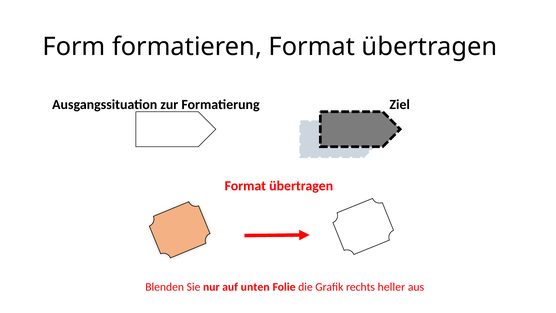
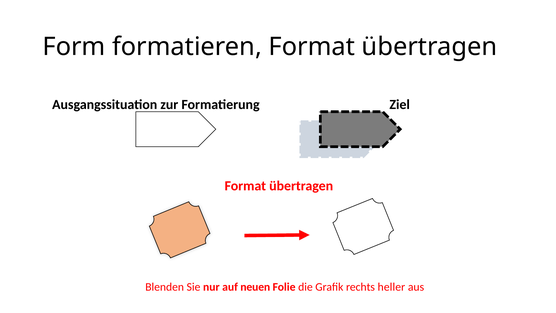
unten: unten -> neuen
